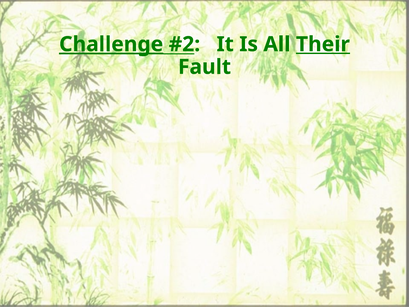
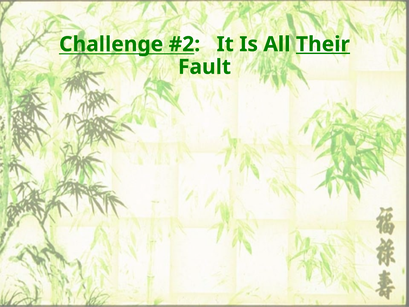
Challenge underline: present -> none
